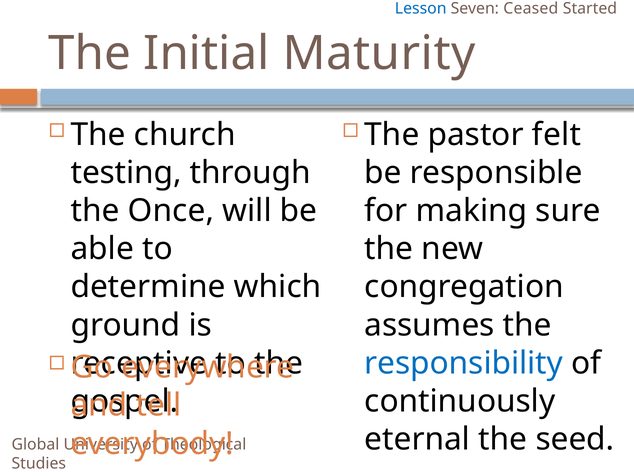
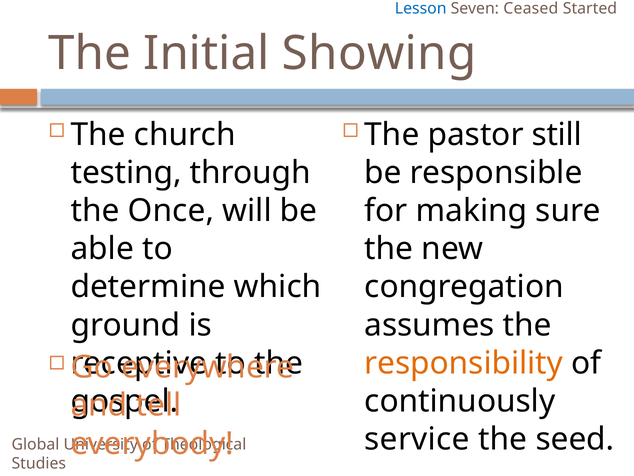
Maturity: Maturity -> Showing
felt: felt -> still
responsibility colour: blue -> orange
eternal: eternal -> service
